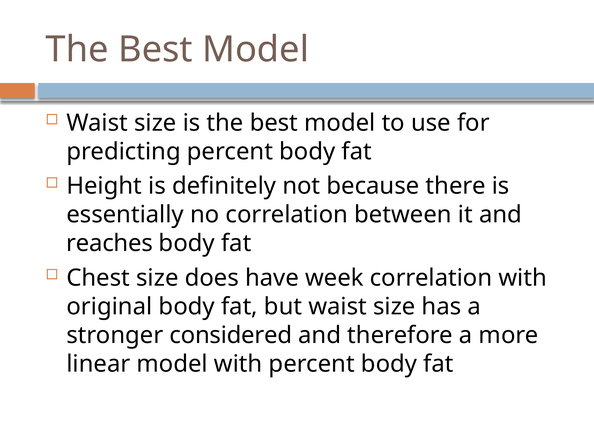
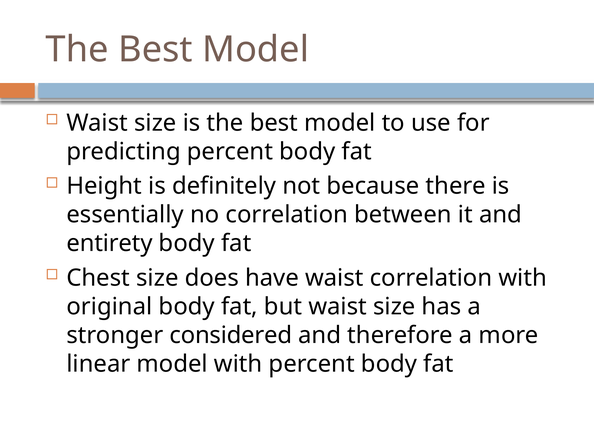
reaches: reaches -> entirety
have week: week -> waist
